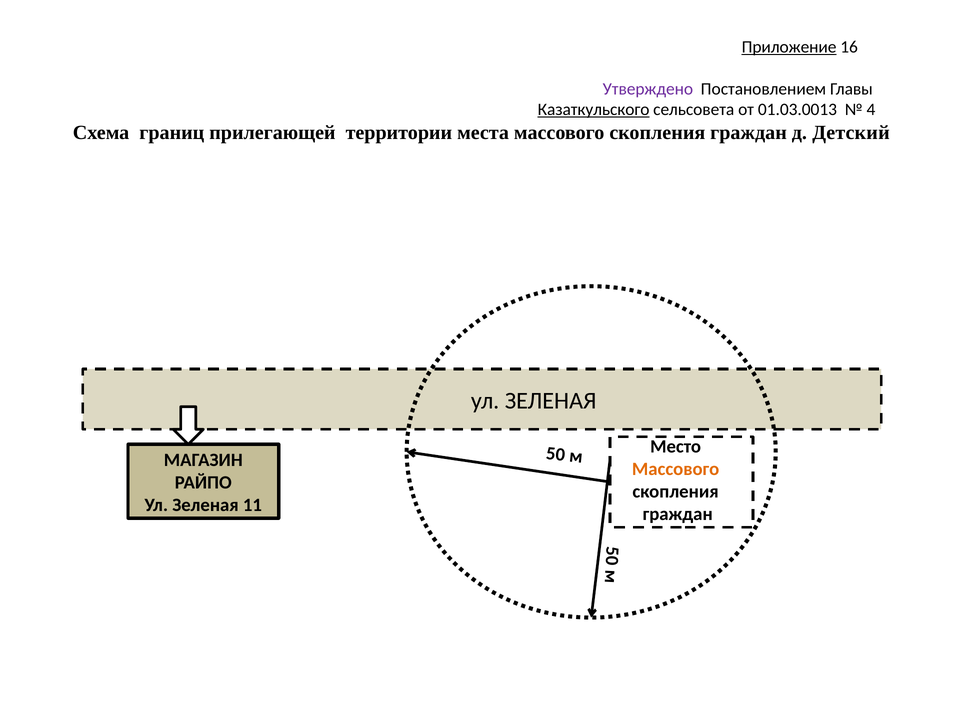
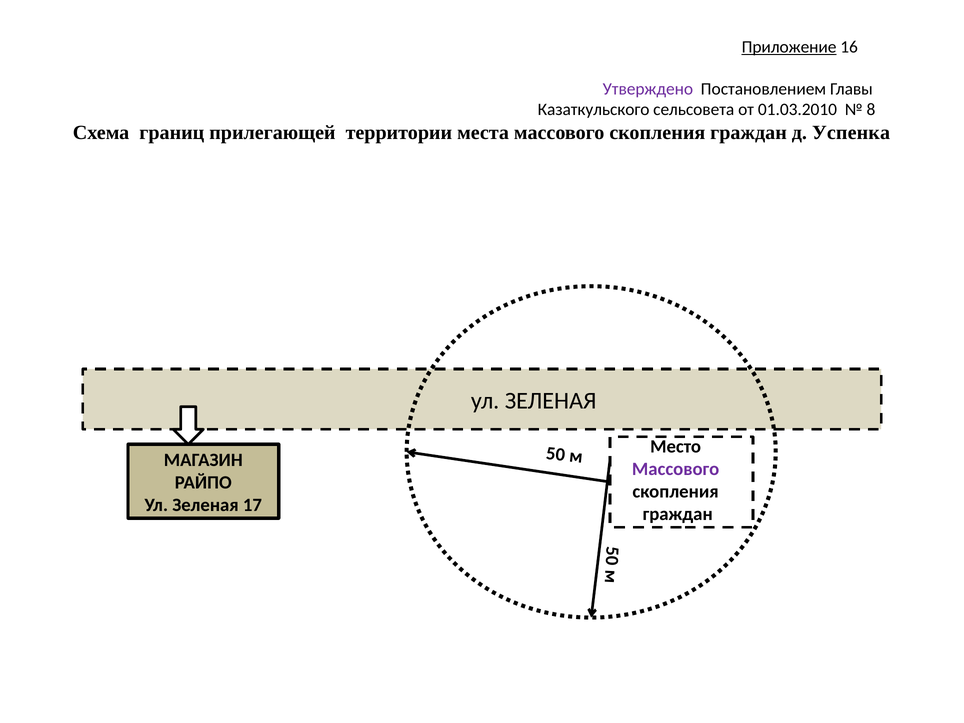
Казаткульского underline: present -> none
01.03.0013: 01.03.0013 -> 01.03.2010
4: 4 -> 8
Детский: Детский -> Успенка
Массового at (676, 469) colour: orange -> purple
11: 11 -> 17
